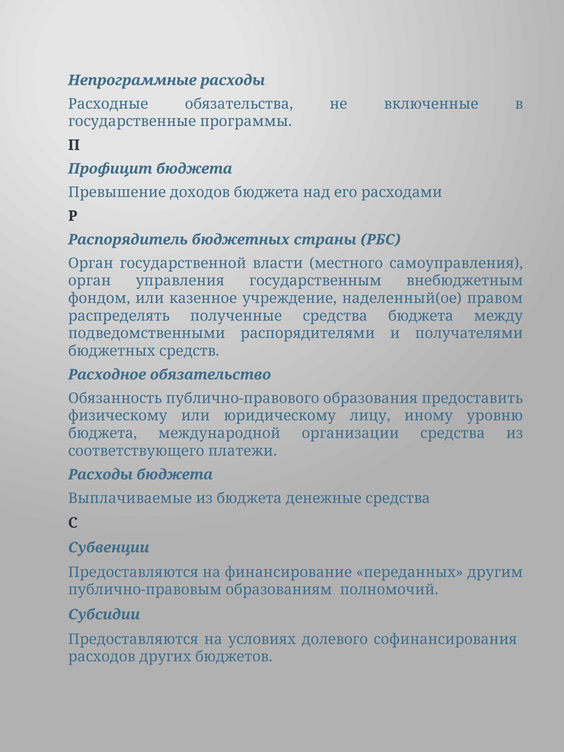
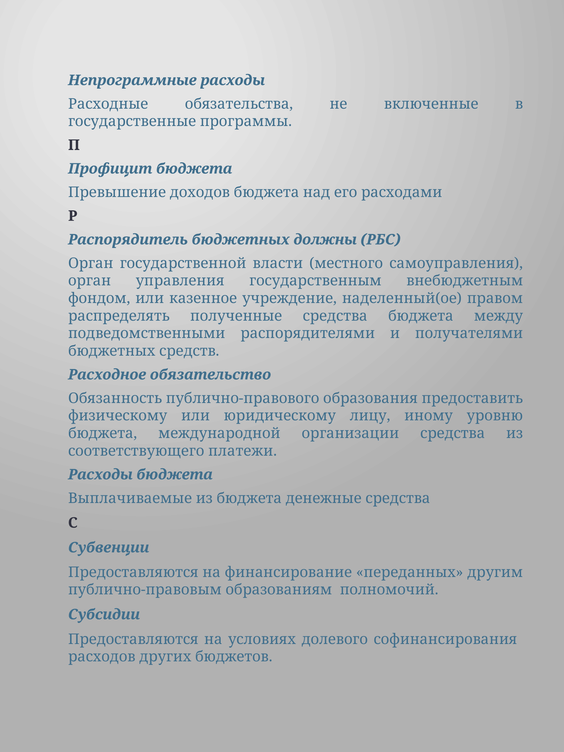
страны: страны -> должны
